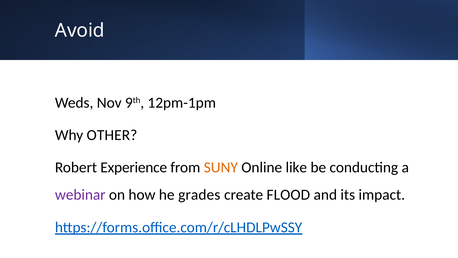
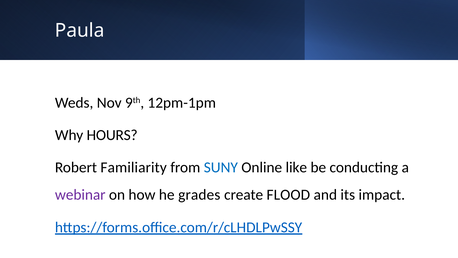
Avoid: Avoid -> Paula
OTHER: OTHER -> HOURS
Experience: Experience -> Familiarity
SUNY colour: orange -> blue
